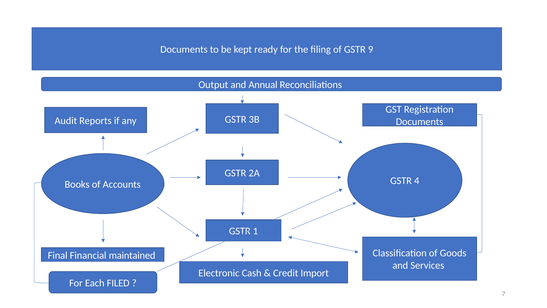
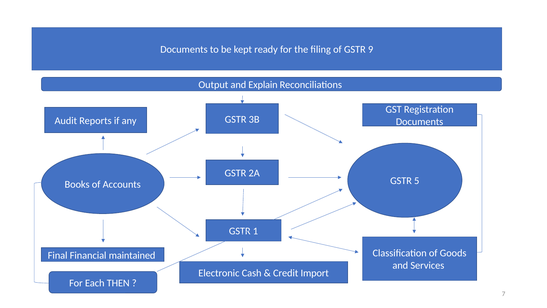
Annual: Annual -> Explain
4: 4 -> 5
FILED: FILED -> THEN
